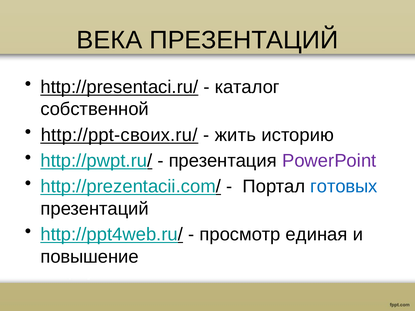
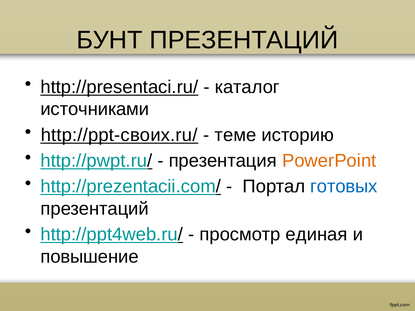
ВЕКА: ВЕКА -> БУНТ
собственной: собственной -> источниками
жить: жить -> теме
PowerPoint colour: purple -> orange
